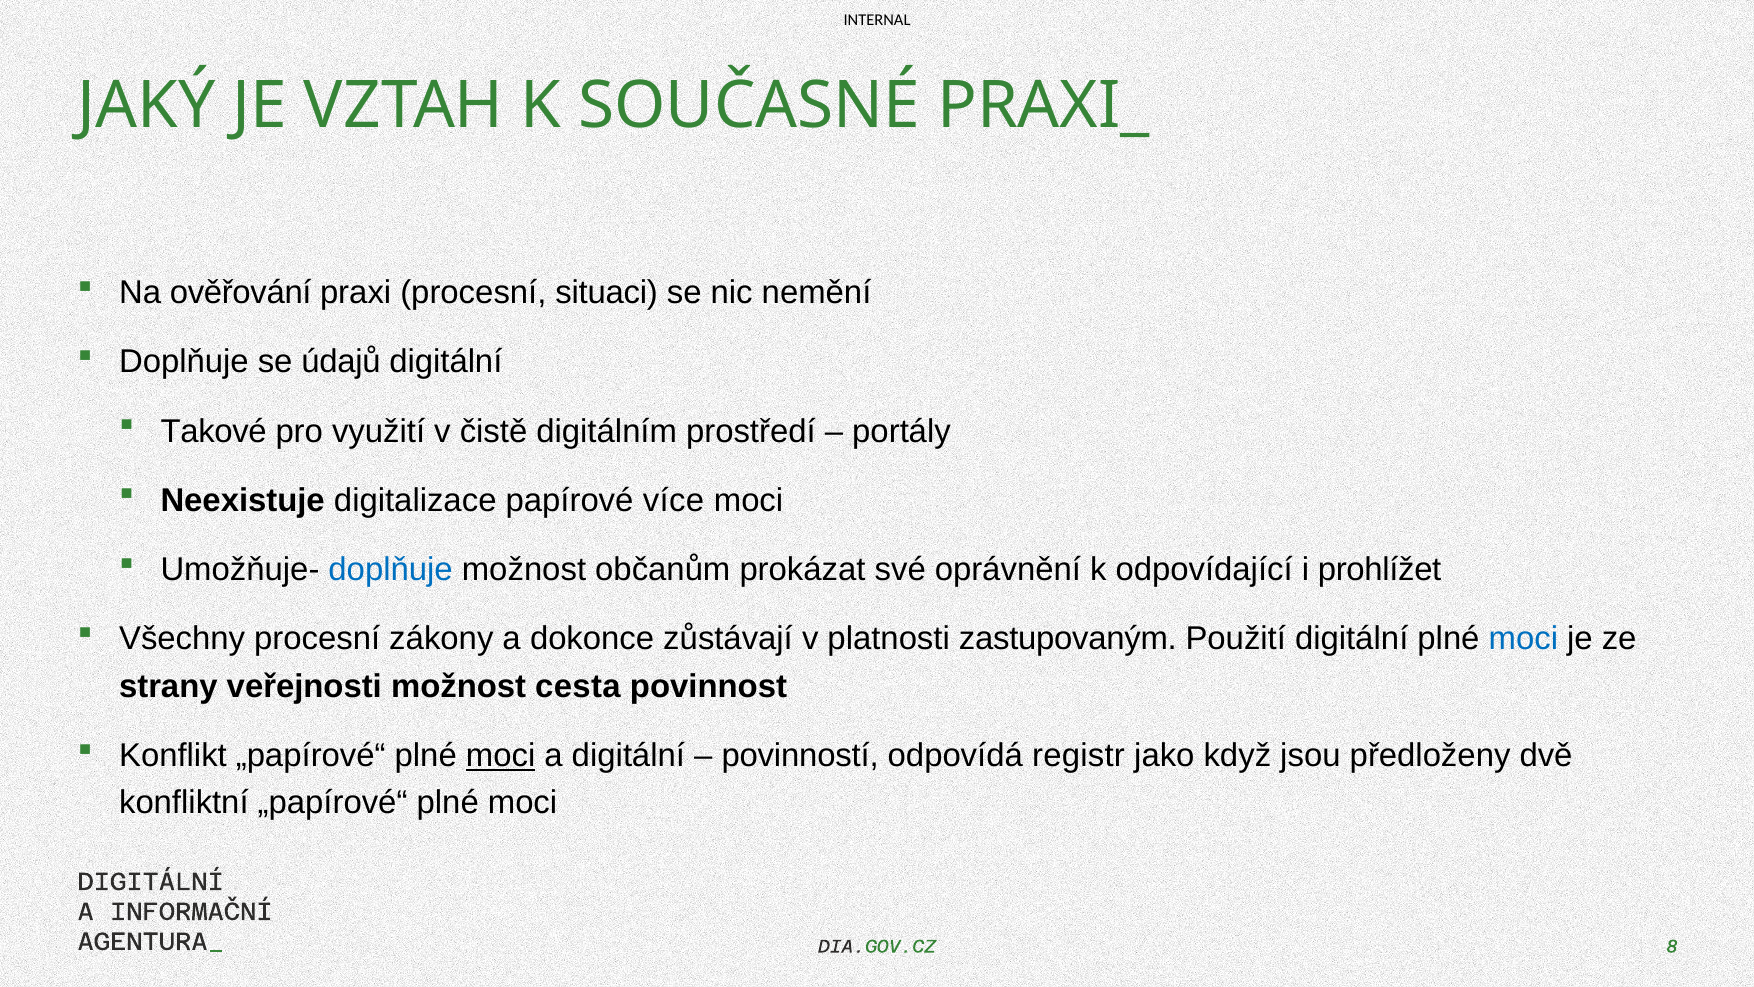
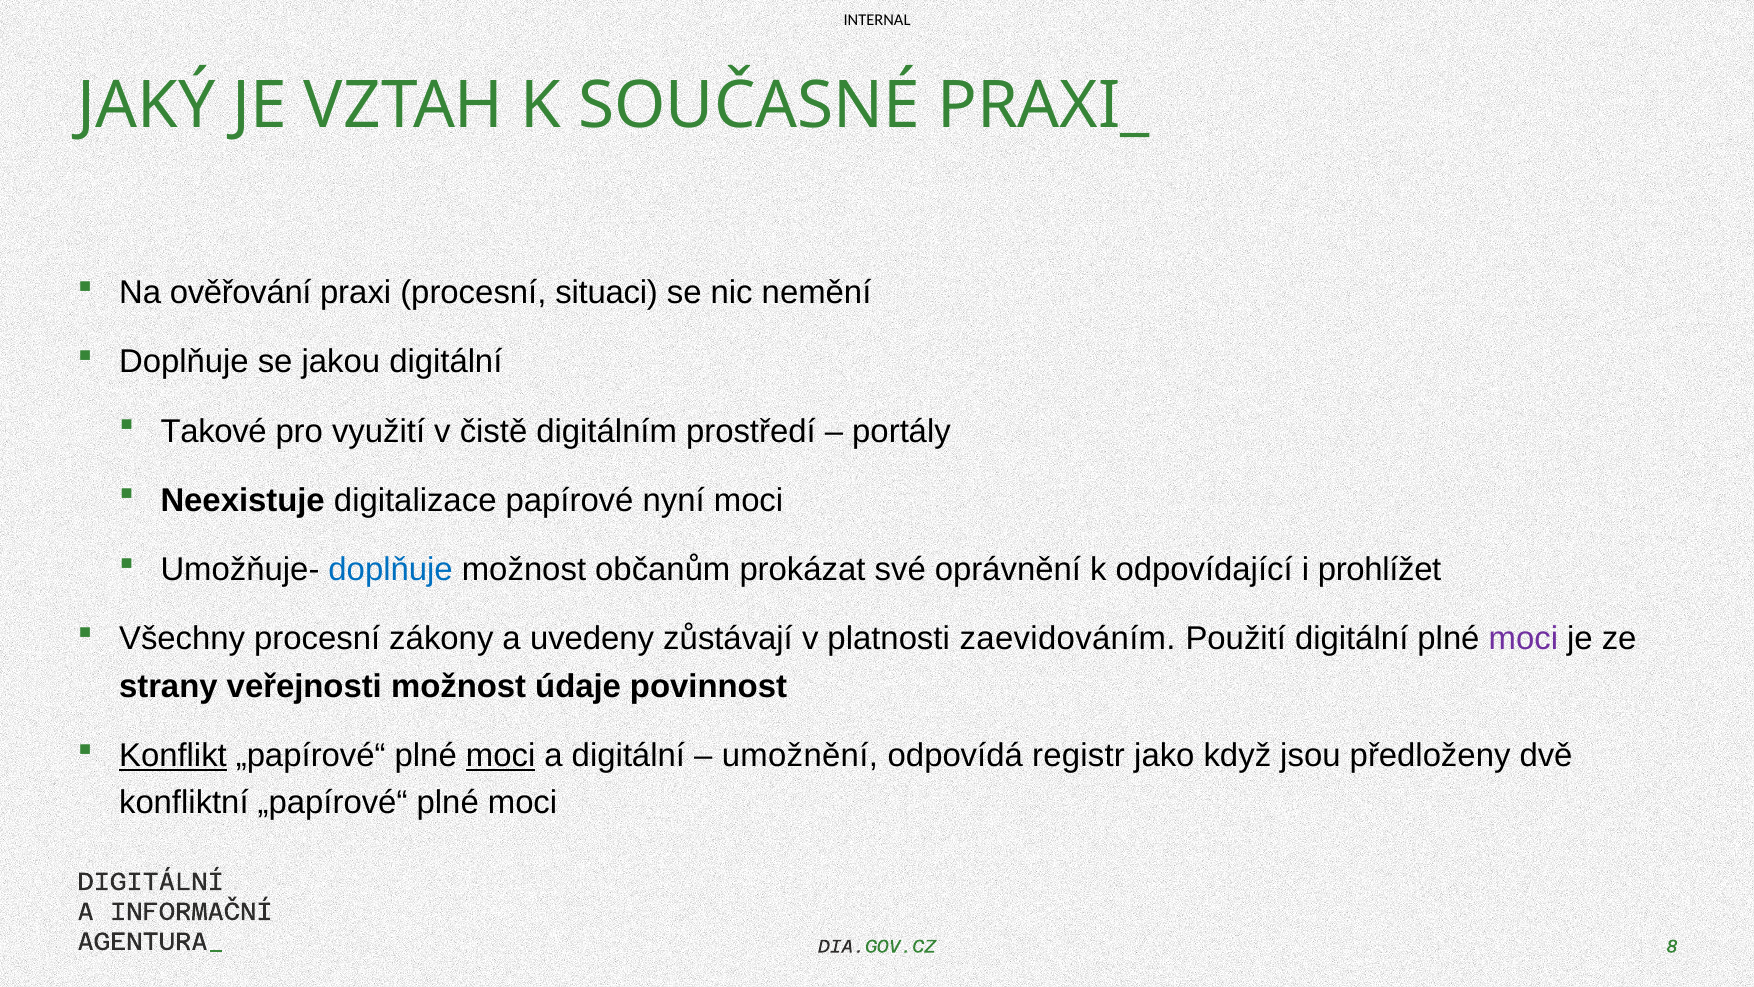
údajů: údajů -> jakou
více: více -> nyní
dokonce: dokonce -> uvedeny
zastupovaným: zastupovaným -> zaevidováním
moci at (1523, 639) colour: blue -> purple
cesta: cesta -> údaje
Konflikt underline: none -> present
povinností: povinností -> umožnění
